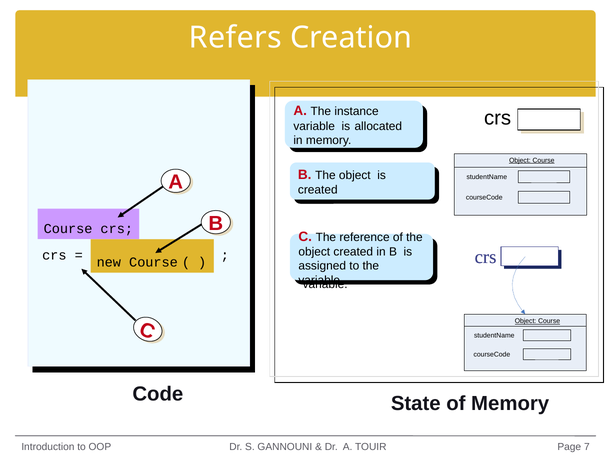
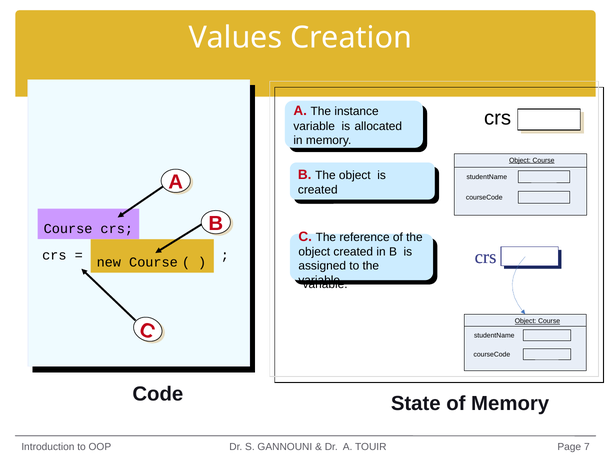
Refers: Refers -> Values
